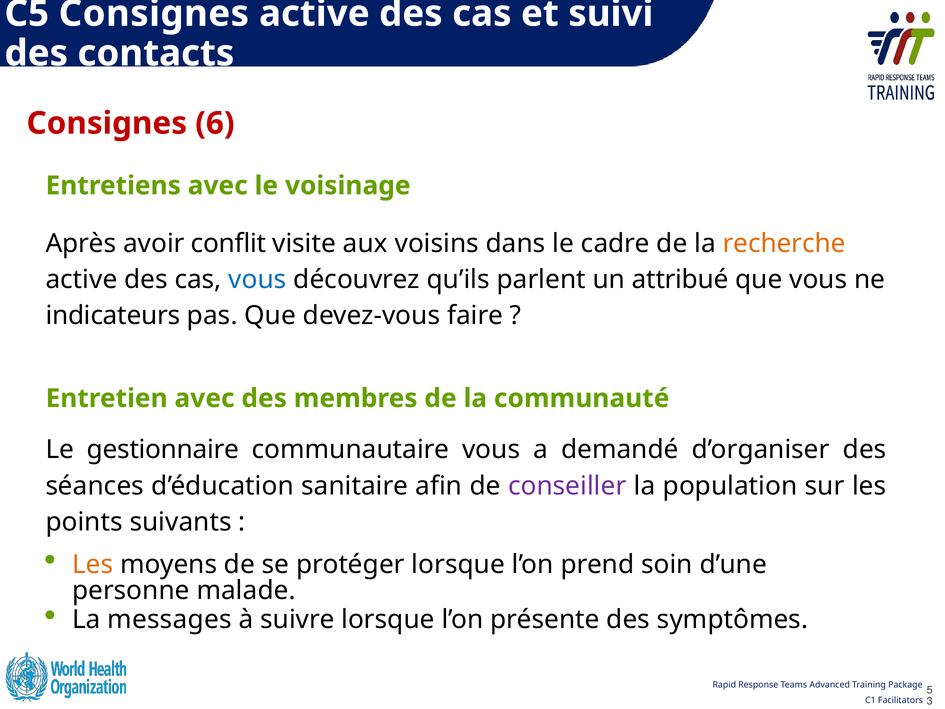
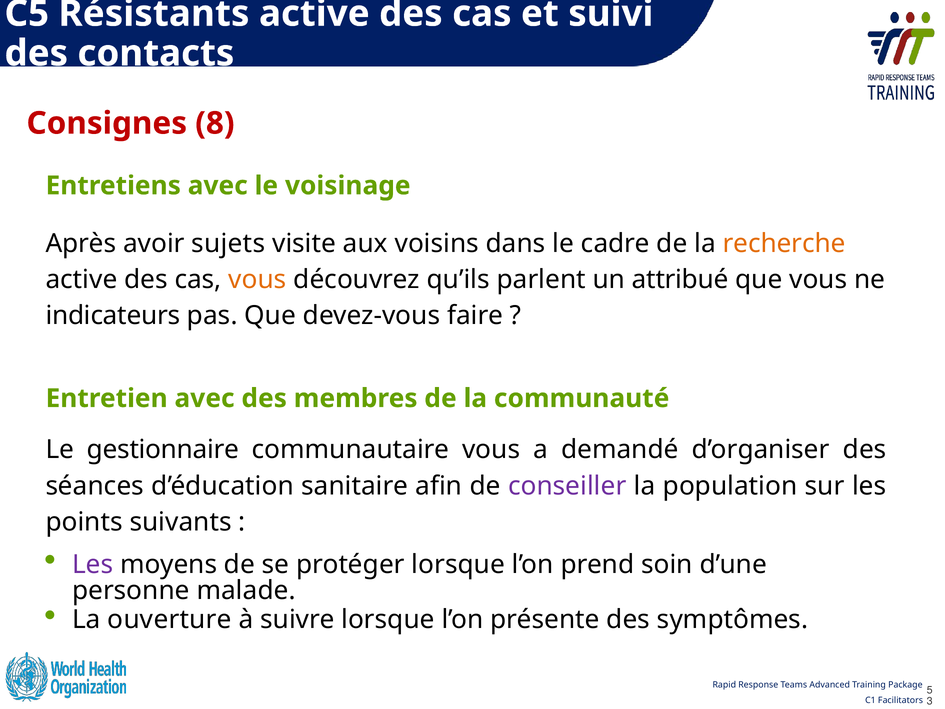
C5 Consignes: Consignes -> Résistants
6: 6 -> 8
conflit: conflit -> sujets
vous at (257, 279) colour: blue -> orange
Les at (93, 564) colour: orange -> purple
messages: messages -> ouverture
